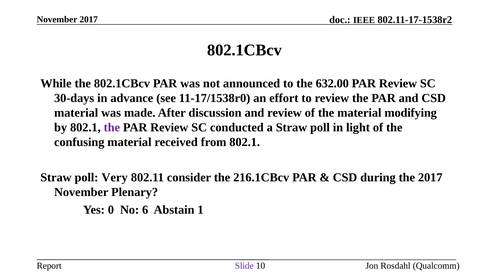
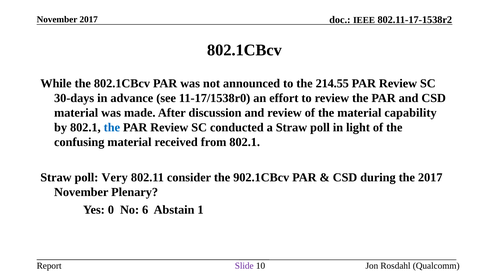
632.00: 632.00 -> 214.55
modifying: modifying -> capability
the at (112, 127) colour: purple -> blue
216.1CBcv: 216.1CBcv -> 902.1CBcv
